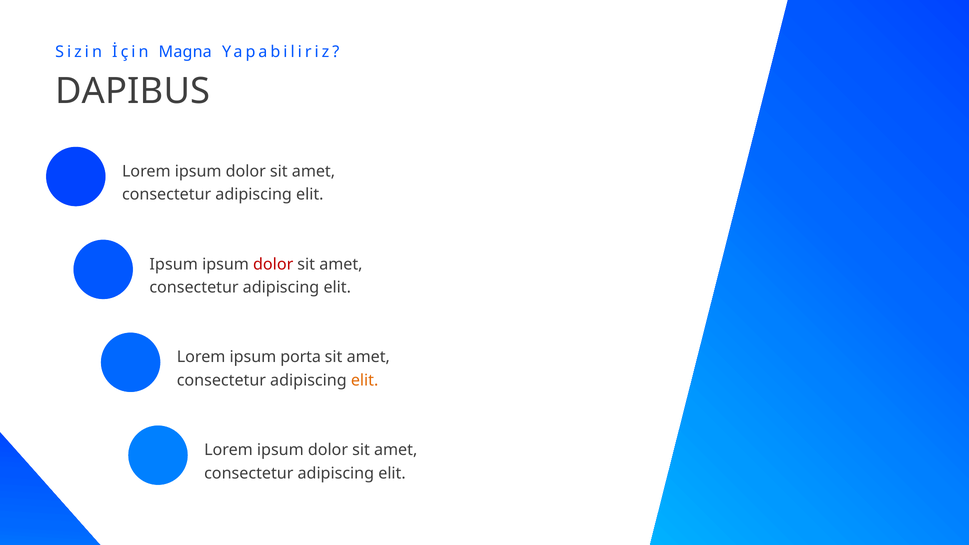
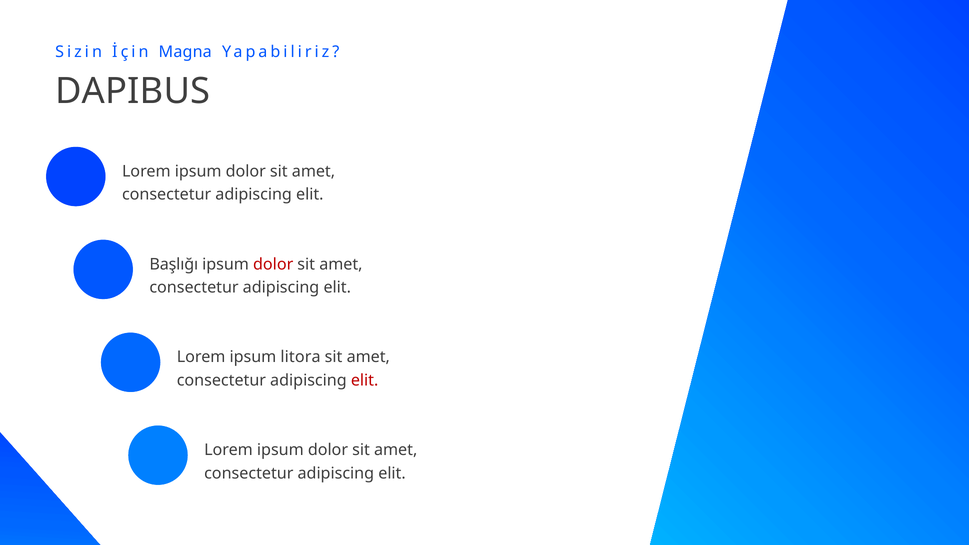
Ipsum at (174, 264): Ipsum -> Başlığı
porta: porta -> litora
elit at (365, 380) colour: orange -> red
